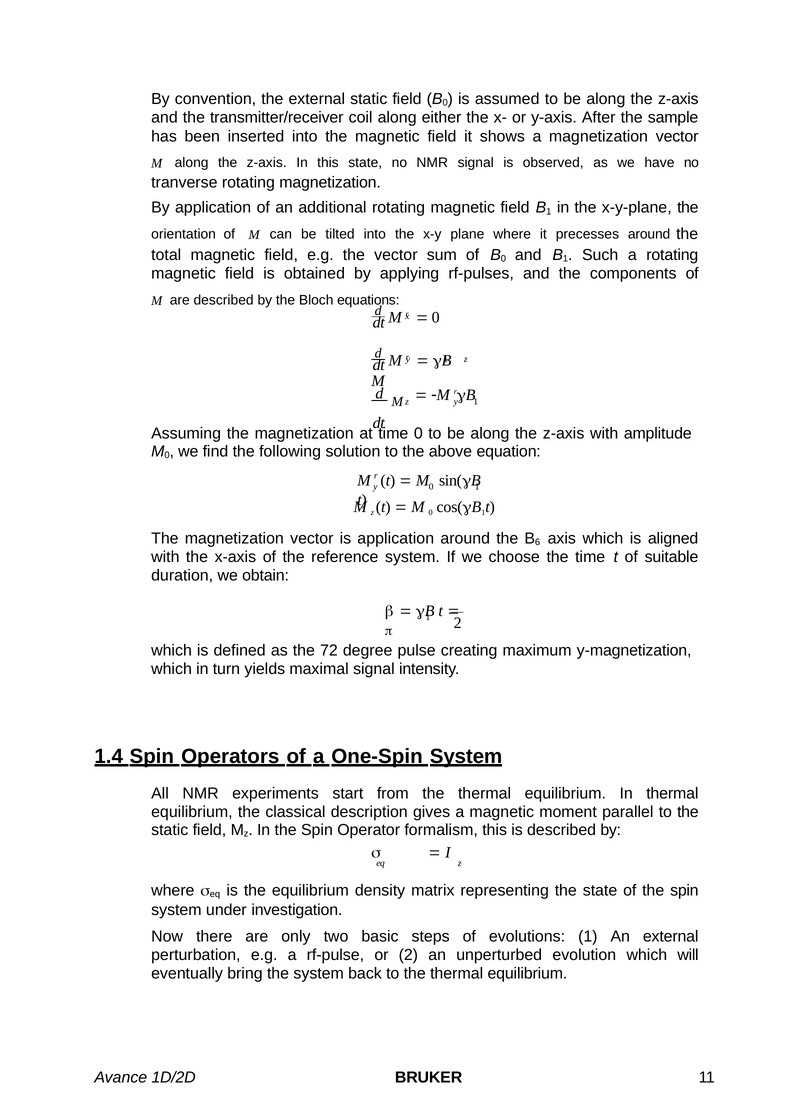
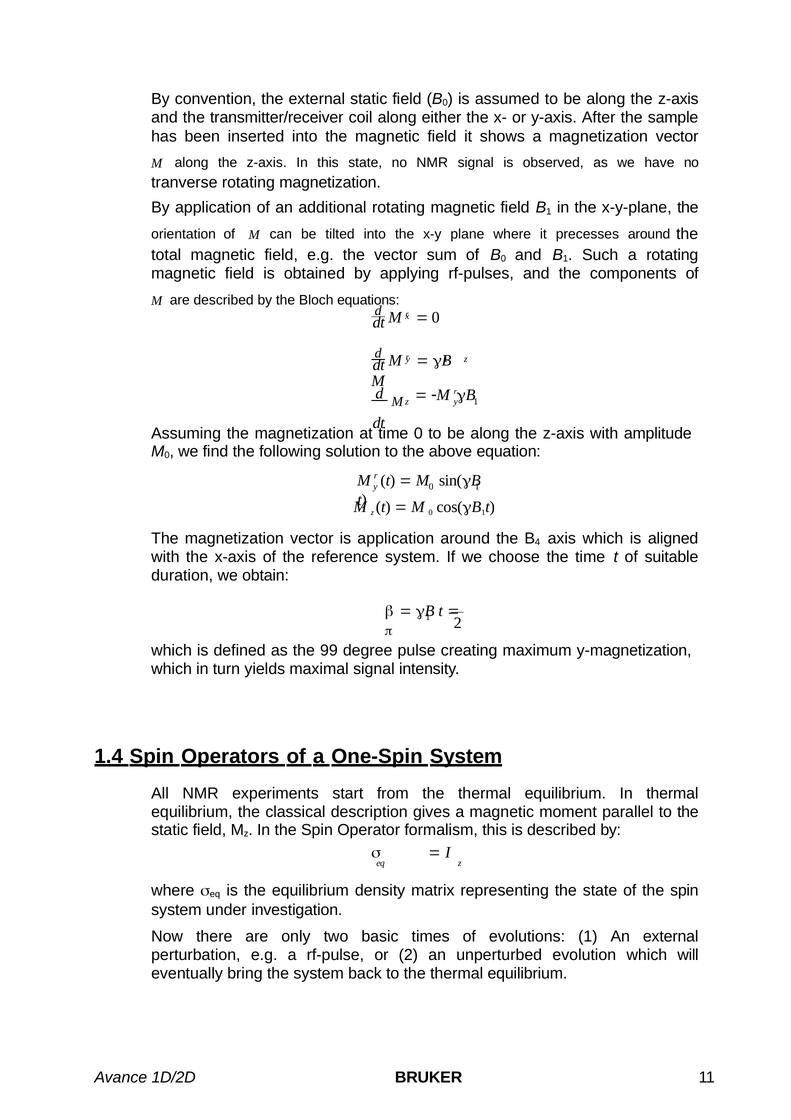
6: 6 -> 4
72: 72 -> 99
steps: steps -> times
